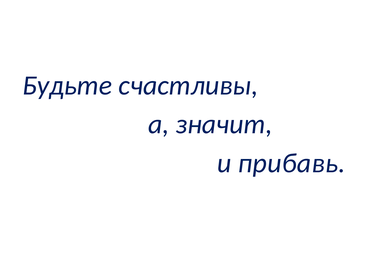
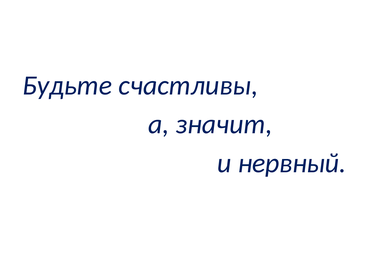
прибавь: прибавь -> нервный
